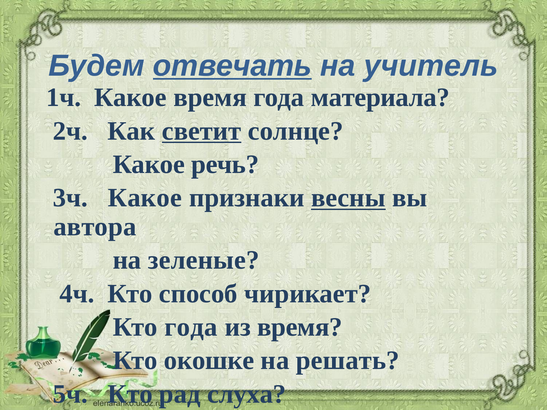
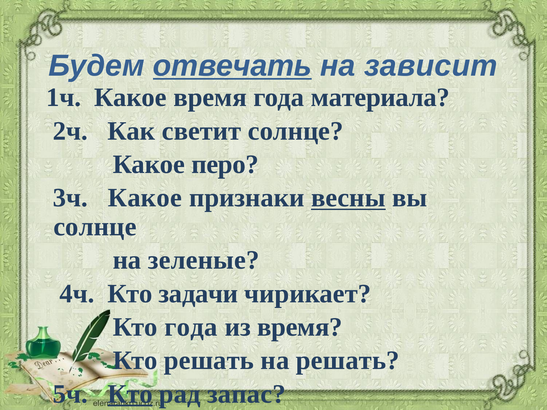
учитель: учитель -> зависит
светит underline: present -> none
речь: речь -> перо
автора at (95, 227): автора -> солнце
способ: способ -> задачи
Кто окошке: окошке -> решать
Кто at (130, 394) underline: none -> present
слуха: слуха -> запас
